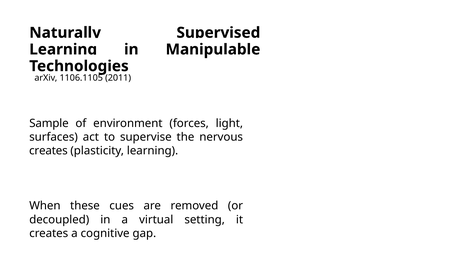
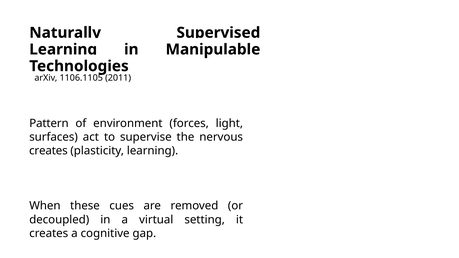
Sample: Sample -> Pattern
